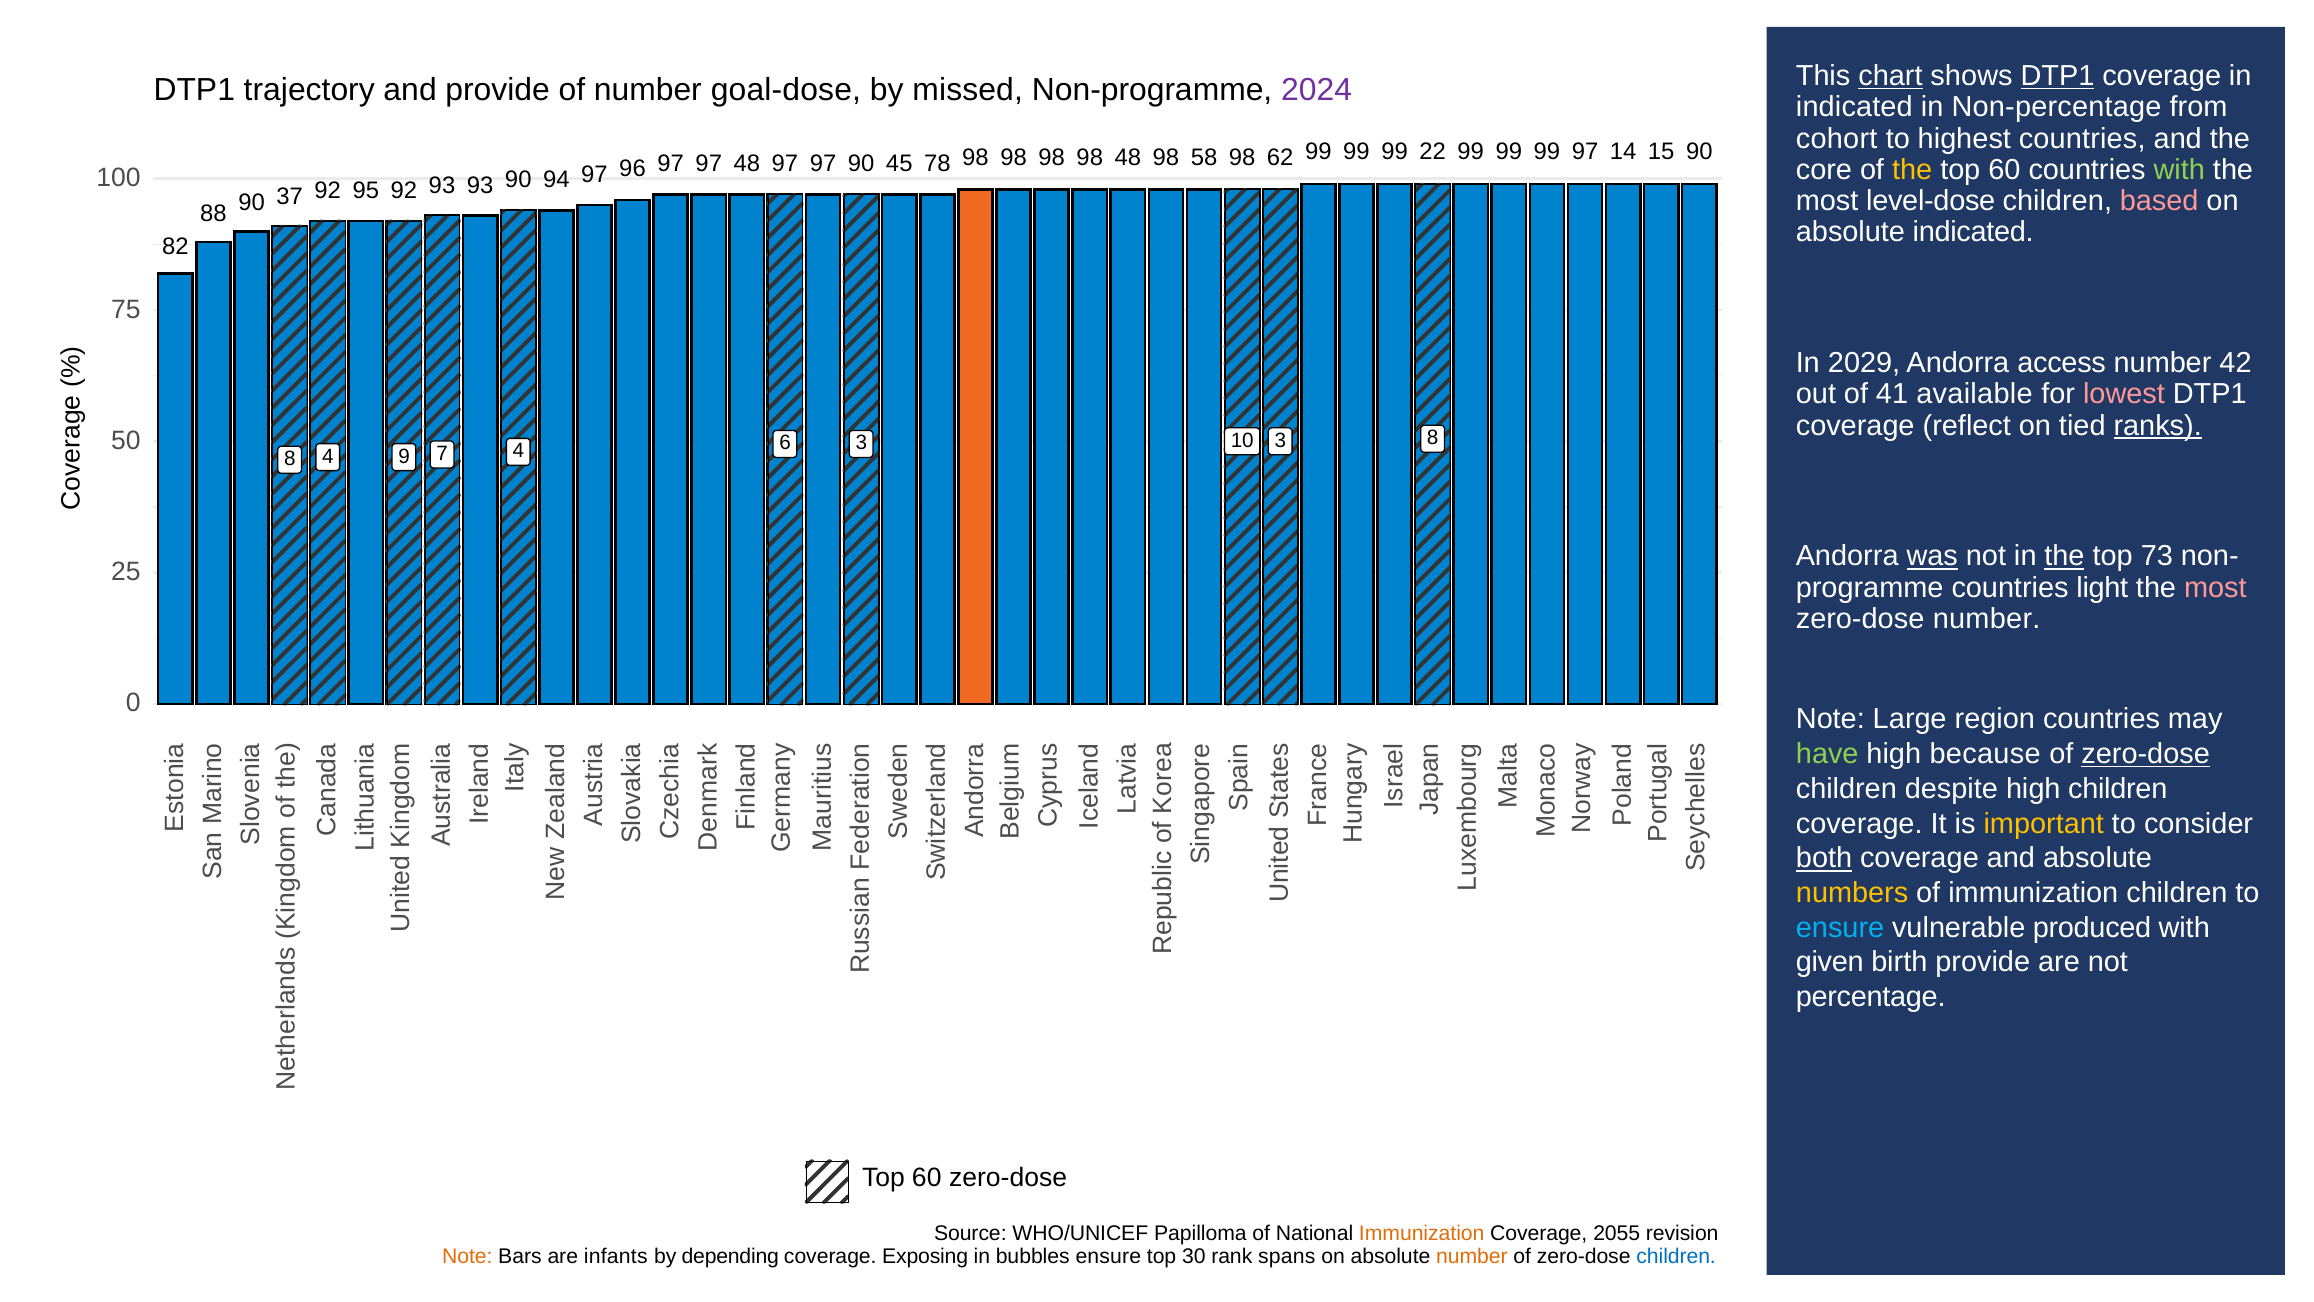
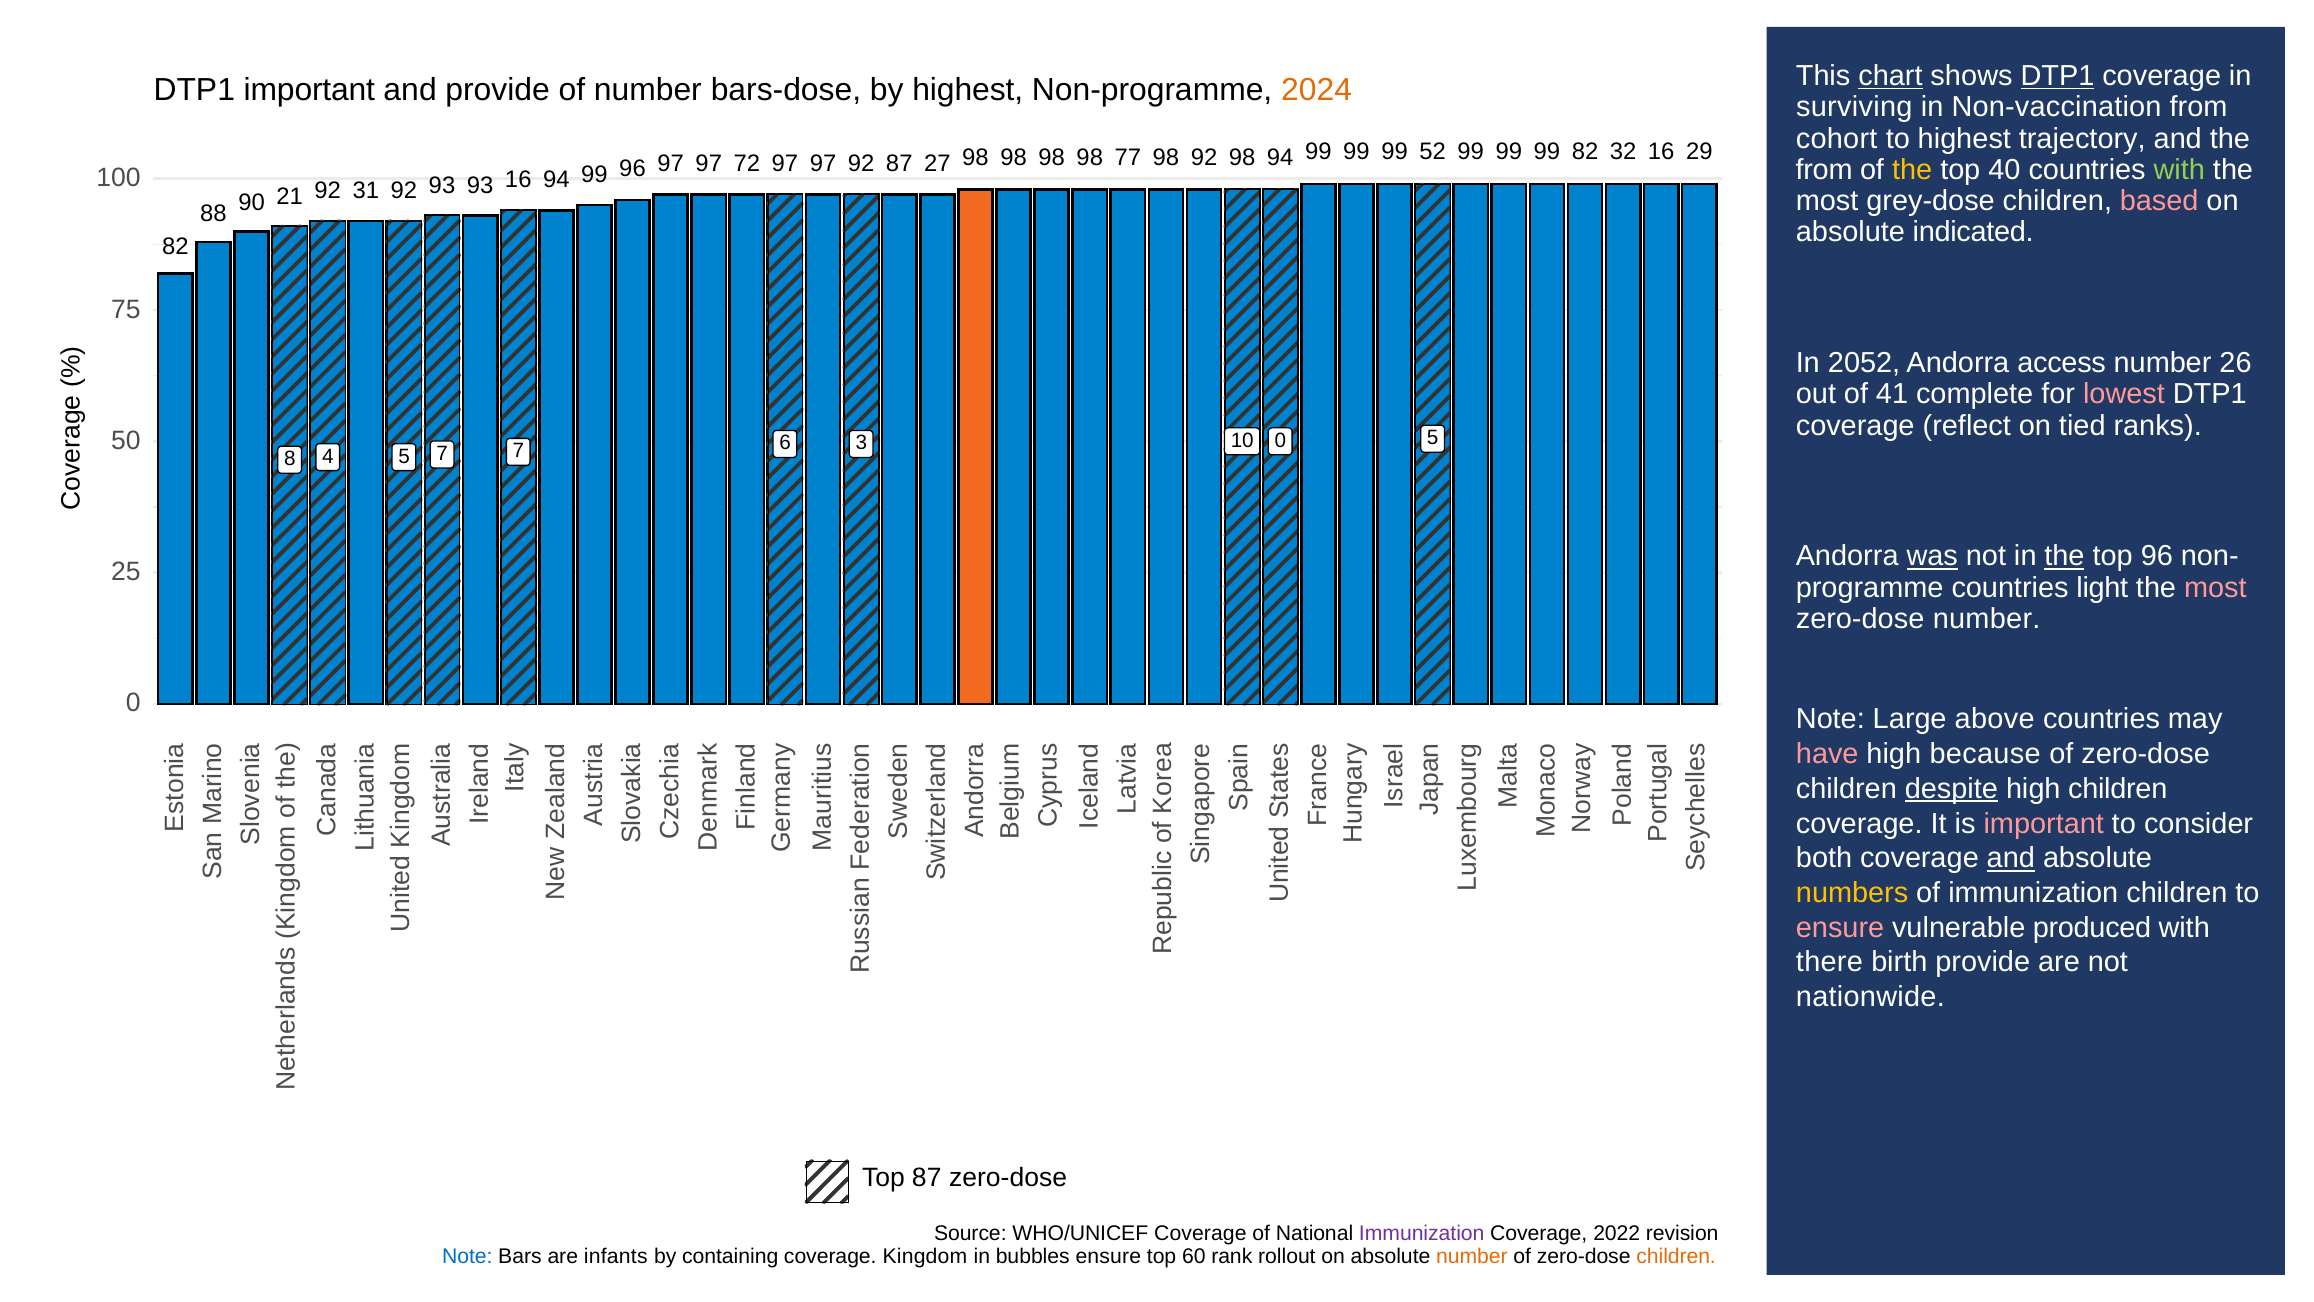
DTP1 trajectory: trajectory -> important
goal-dose: goal-dose -> bars-dose
by missed: missed -> highest
2024 at (1317, 90) colour: purple -> orange
indicated at (1854, 107): indicated -> surviving
Non-percentage: Non-percentage -> Non-vaccination
highest countries: countries -> trajectory
99 97: 97 -> 82
14: 14 -> 32
99 15: 15 -> 16
99 90: 90 -> 29
98 48: 48 -> 77
98 58: 58 -> 92
22: 22 -> 52
97 48: 48 -> 72
97 45: 45 -> 87
78: 78 -> 27
97 62: 62 -> 94
core at (1824, 170): core -> from
60 at (2004, 170): 60 -> 40
95: 95 -> 31
93 90: 90 -> 16
94 97: 97 -> 99
96 90: 90 -> 92
level-dose: level-dose -> grey-dose
37: 37 -> 21
2029: 2029 -> 2052
42: 42 -> 26
available: available -> complete
ranks underline: present -> none
10 8: 8 -> 5
6 3: 3 -> 0
7 4: 4 -> 7
8 9: 9 -> 5
top 73: 73 -> 96
region: region -> above
have colour: light green -> pink
zero-dose at (2146, 754) underline: present -> none
despite underline: none -> present
important at (2044, 823) colour: yellow -> pink
both underline: present -> none
and at (2011, 858) underline: none -> present
ensure at (1840, 927) colour: light blue -> pink
given: given -> there
percentage: percentage -> nationwide
60 at (927, 1178): 60 -> 87
WHO/UNICEF Papilloma: Papilloma -> Coverage
Immunization at (1422, 1233) colour: orange -> purple
2055: 2055 -> 2022
Note at (467, 1256) colour: orange -> blue
depending: depending -> containing
Exposing: Exposing -> Kingdom
30: 30 -> 60
spans: spans -> rollout
children at (1676, 1256) colour: blue -> orange
